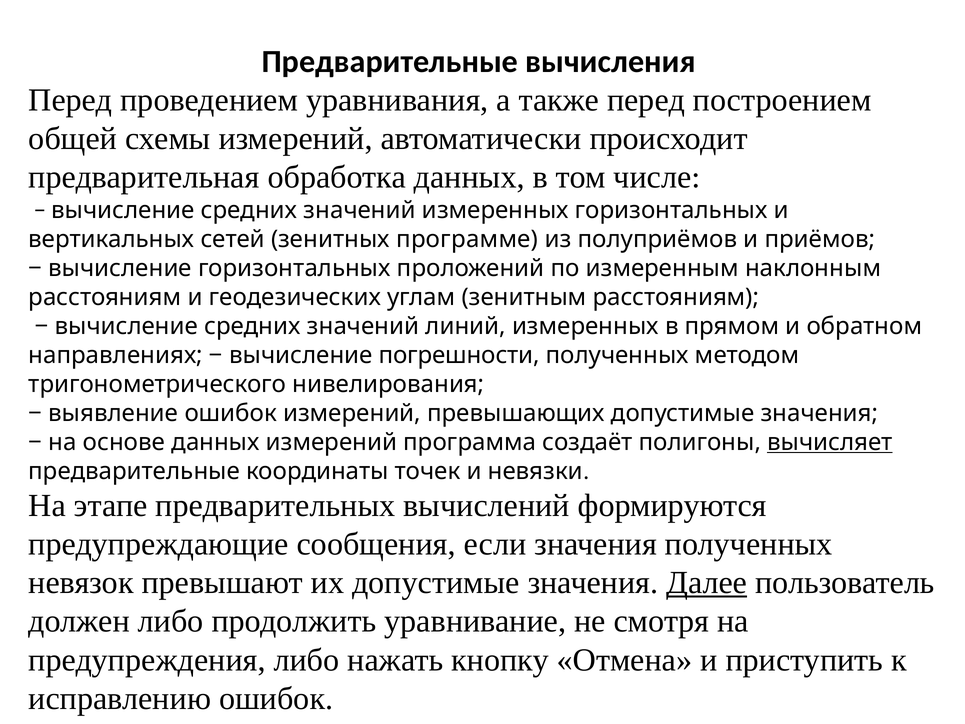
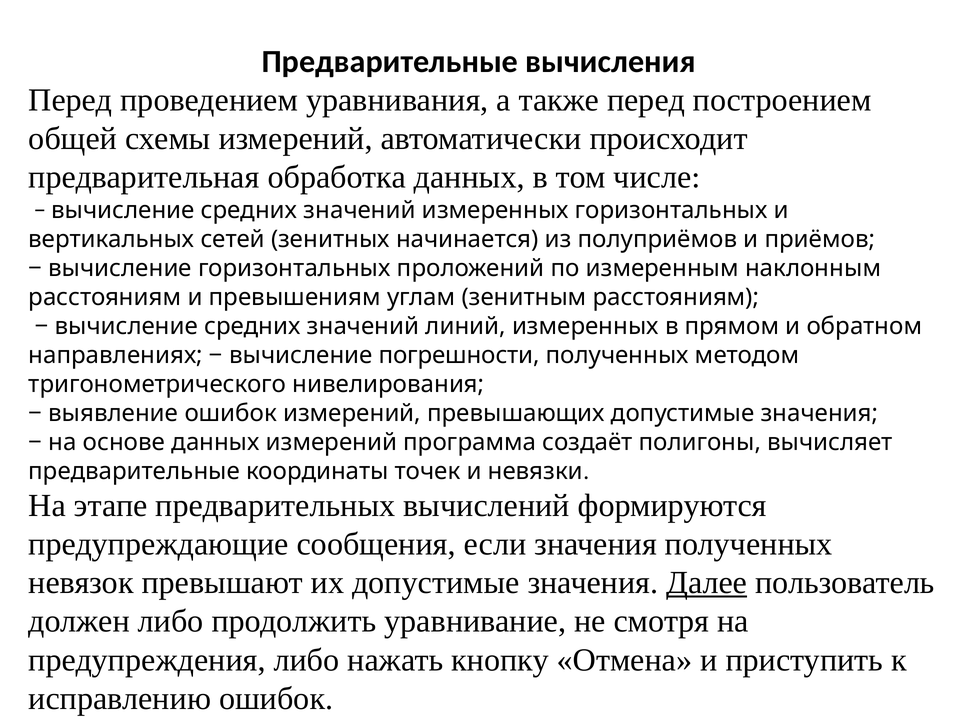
программе: программе -> начинается
геодезических: геодезических -> превышениям
вычисляет underline: present -> none
